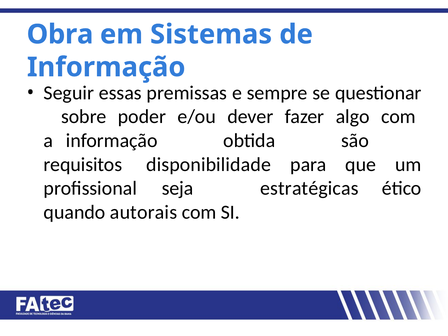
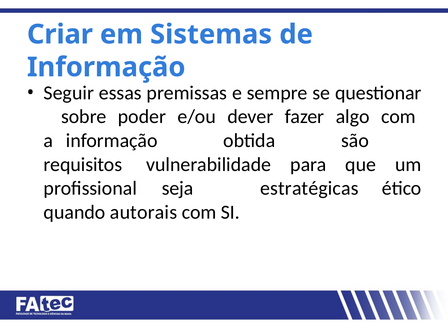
Obra: Obra -> Criar
disponibilidade: disponibilidade -> vulnerabilidade
